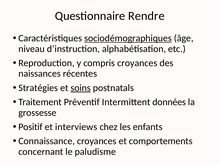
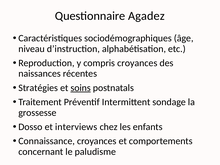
Rendre: Rendre -> Agadez
sociodémographiques underline: present -> none
données: données -> sondage
Positif: Positif -> Dosso
